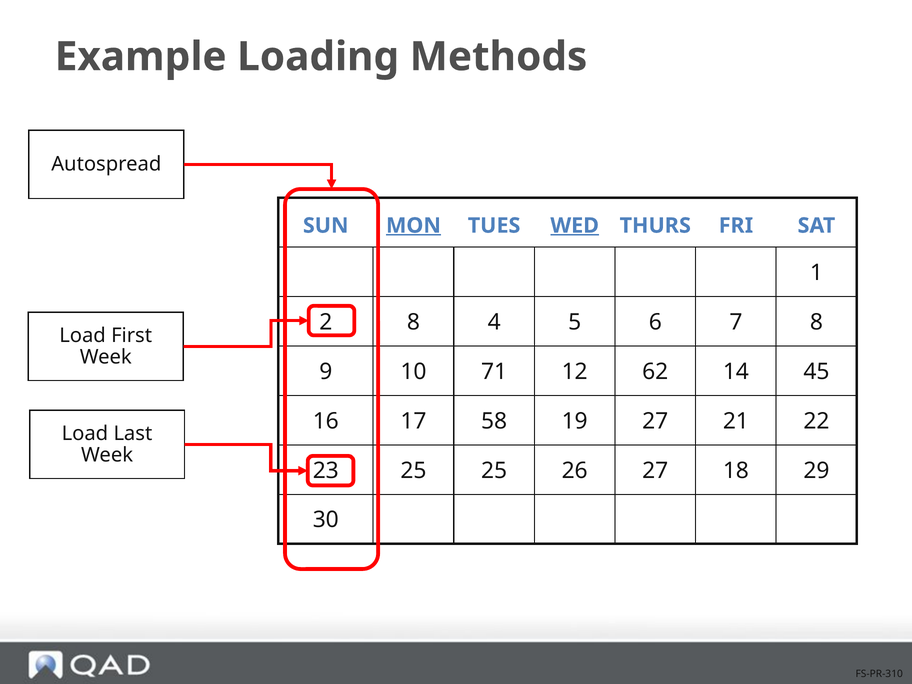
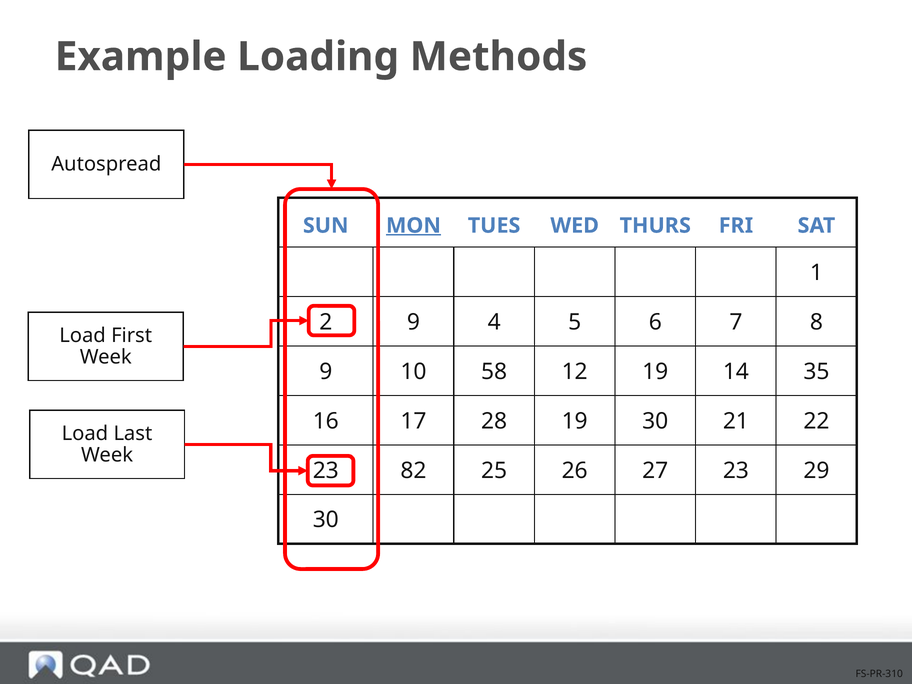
WED underline: present -> none
8 at (414, 322): 8 -> 9
71: 71 -> 58
12 62: 62 -> 19
45: 45 -> 35
58: 58 -> 28
19 27: 27 -> 30
25 at (413, 470): 25 -> 82
27 18: 18 -> 23
